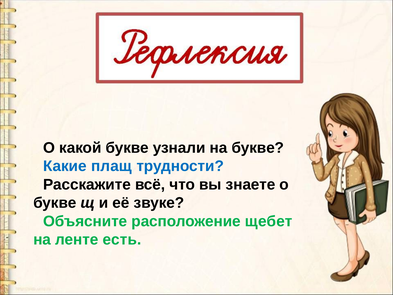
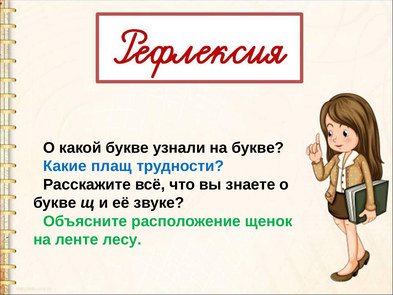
щебет: щебет -> щенок
есть: есть -> лесу
